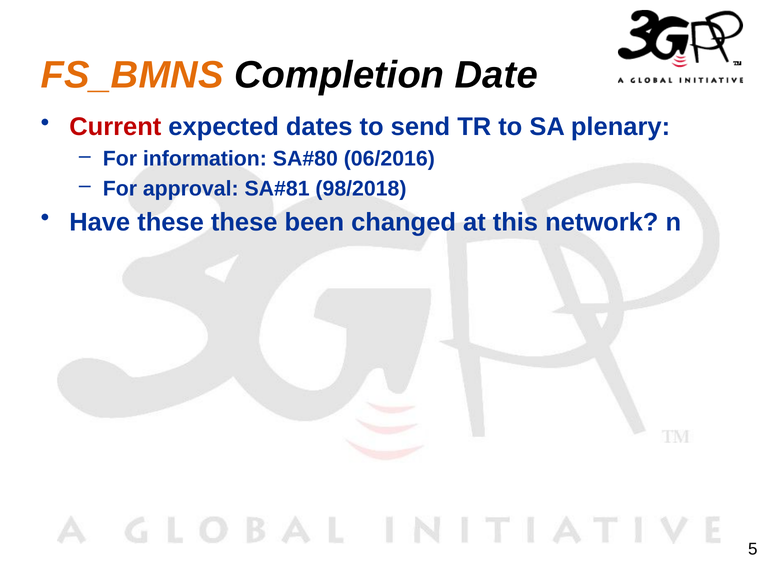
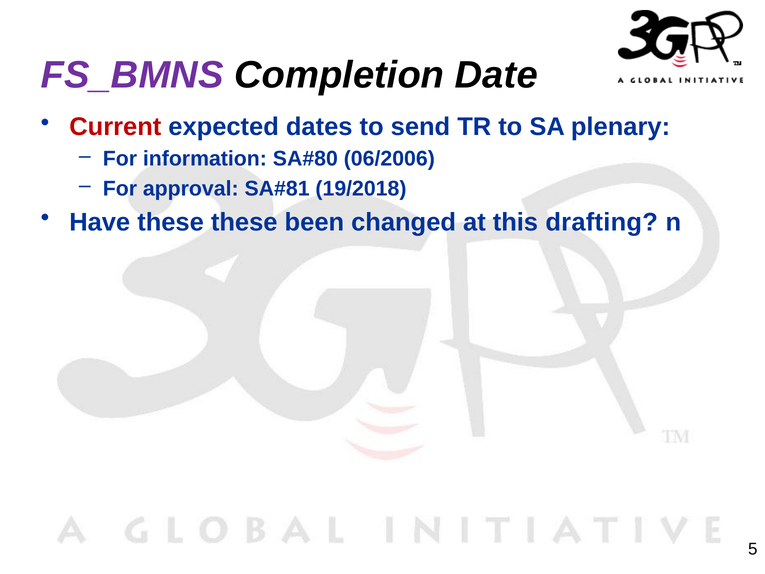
FS_BMNS colour: orange -> purple
06/2016: 06/2016 -> 06/2006
98/2018: 98/2018 -> 19/2018
network: network -> drafting
